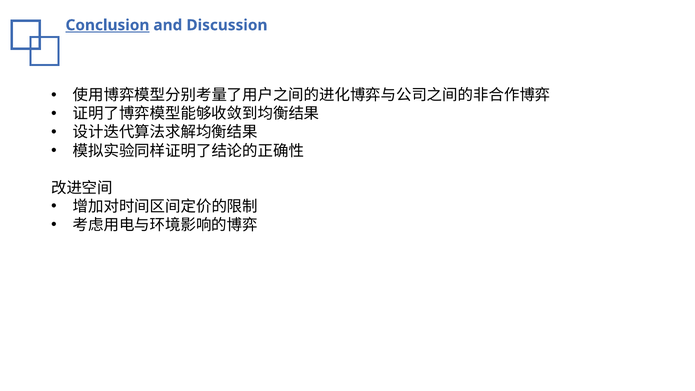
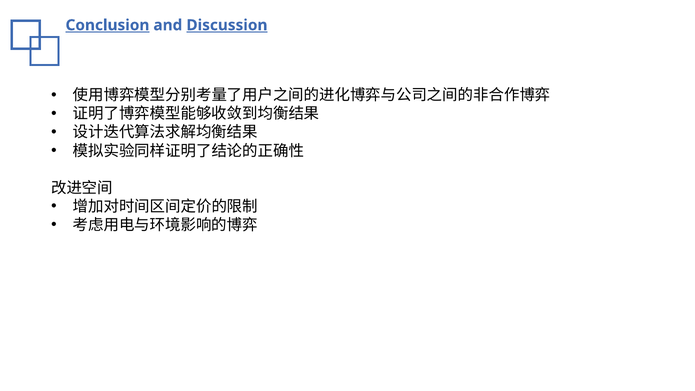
Discussion underline: none -> present
